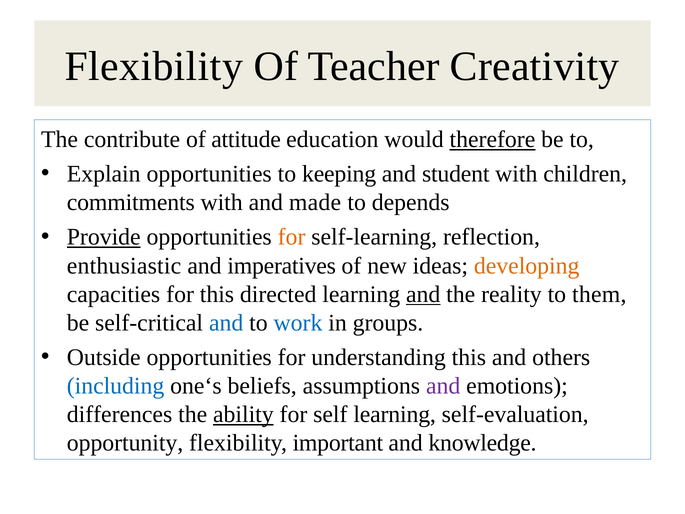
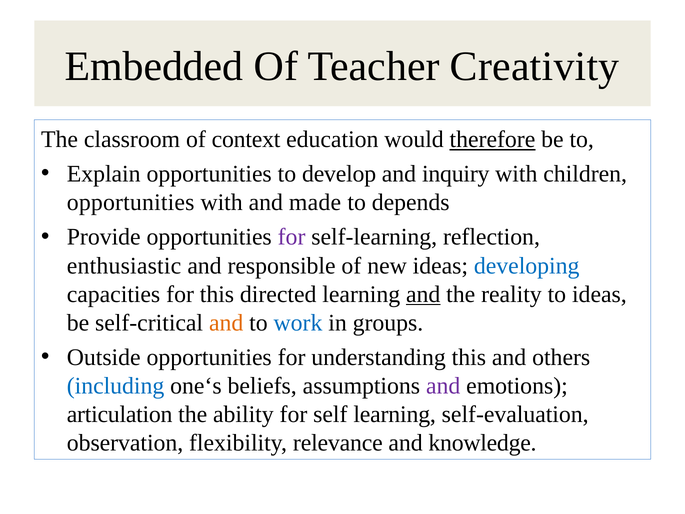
Flexibility at (154, 66): Flexibility -> Embedded
contribute: contribute -> classroom
attitude: attitude -> context
keeping: keeping -> develop
student: student -> inquiry
commitments at (131, 202): commitments -> opportunities
Provide underline: present -> none
for at (292, 237) colour: orange -> purple
imperatives: imperatives -> responsible
developing colour: orange -> blue
to them: them -> ideas
and at (226, 323) colour: blue -> orange
differences: differences -> articulation
ability underline: present -> none
opportunity: opportunity -> observation
important: important -> relevance
